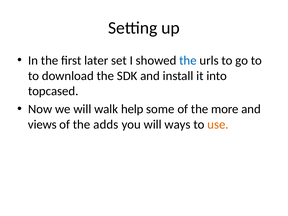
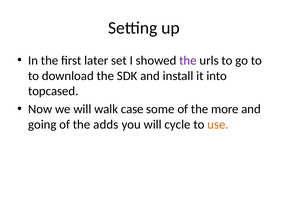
the at (188, 60) colour: blue -> purple
help: help -> case
views: views -> going
ways: ways -> cycle
